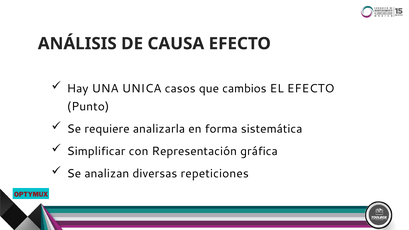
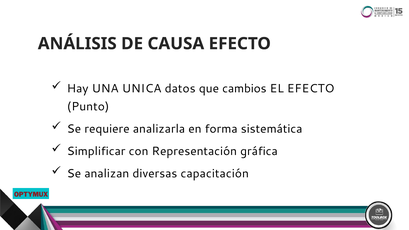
casos: casos -> datos
repeticiones: repeticiones -> capacitación
